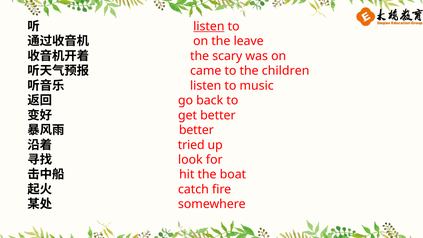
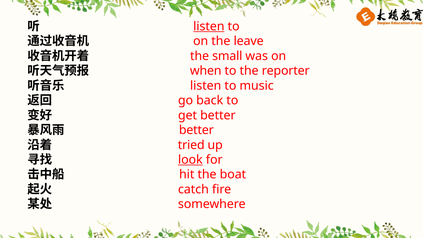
scary: scary -> small
came: came -> when
children: children -> reporter
look underline: none -> present
